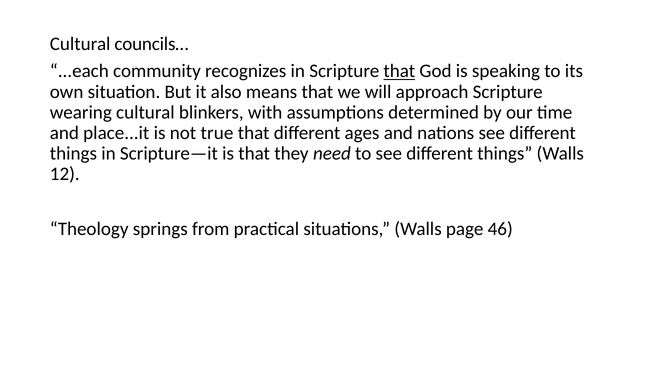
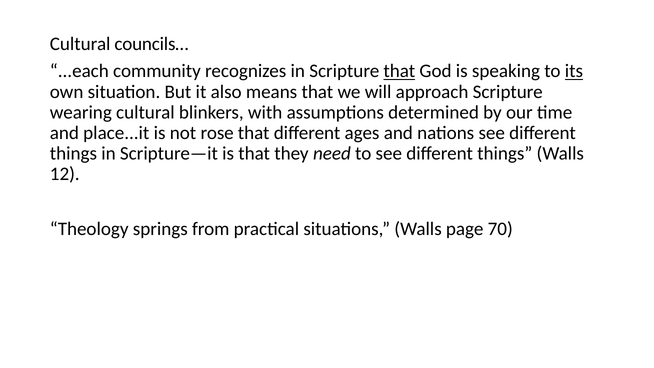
its underline: none -> present
true: true -> rose
46: 46 -> 70
